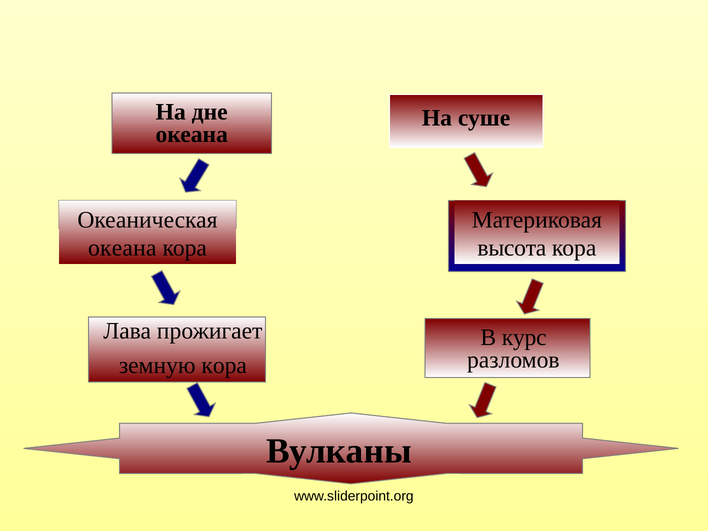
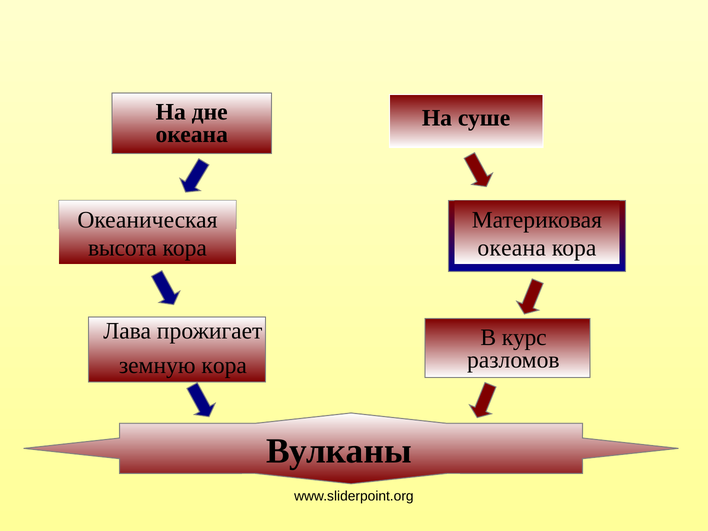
океана at (122, 248): океана -> высота
высота at (512, 248): высота -> океана
